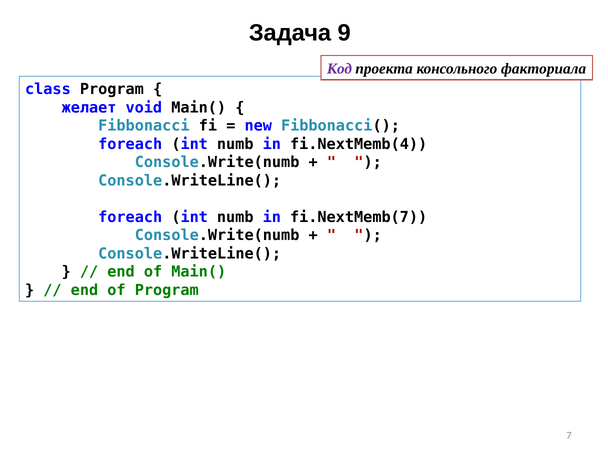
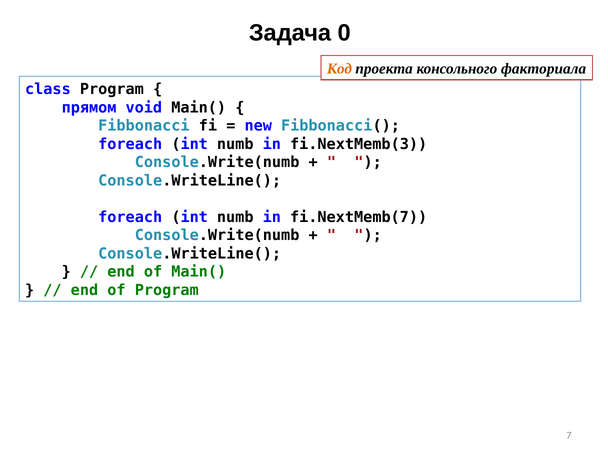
9: 9 -> 0
Код colour: purple -> orange
желает: желает -> прямом
fi.NextMemb(4: fi.NextMemb(4 -> fi.NextMemb(3
